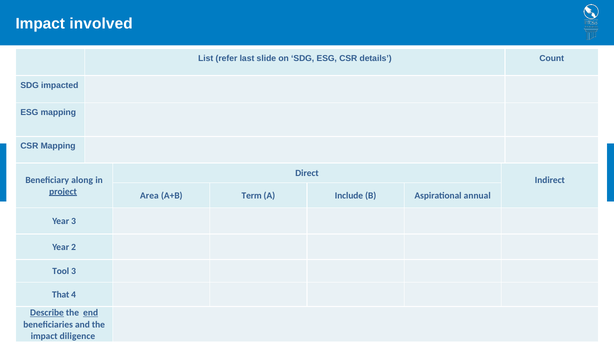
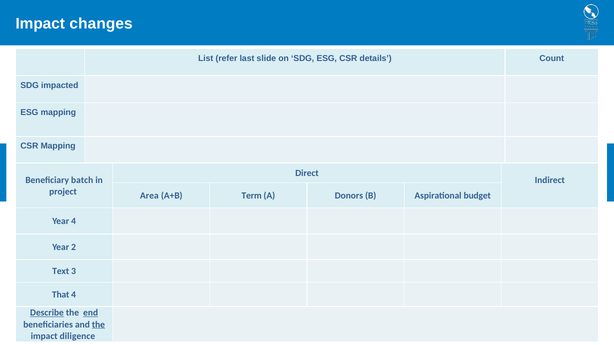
involved: involved -> changes
along: along -> batch
project underline: present -> none
Include: Include -> Donors
annual: annual -> budget
Year 3: 3 -> 4
Tool: Tool -> Text
the at (98, 325) underline: none -> present
